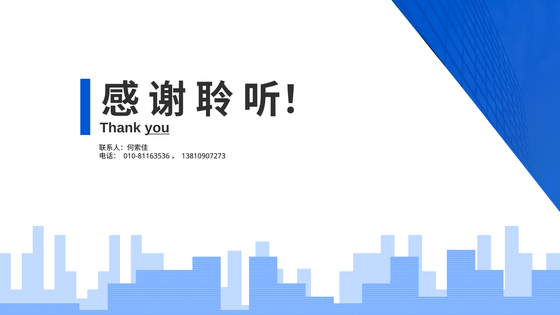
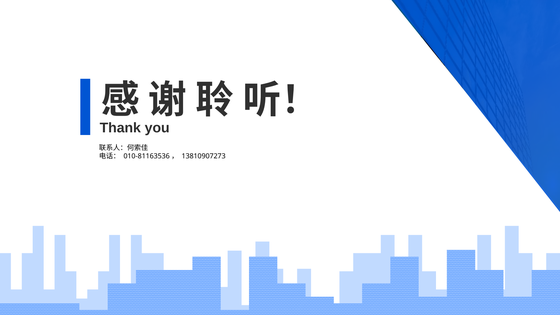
you underline: present -> none
